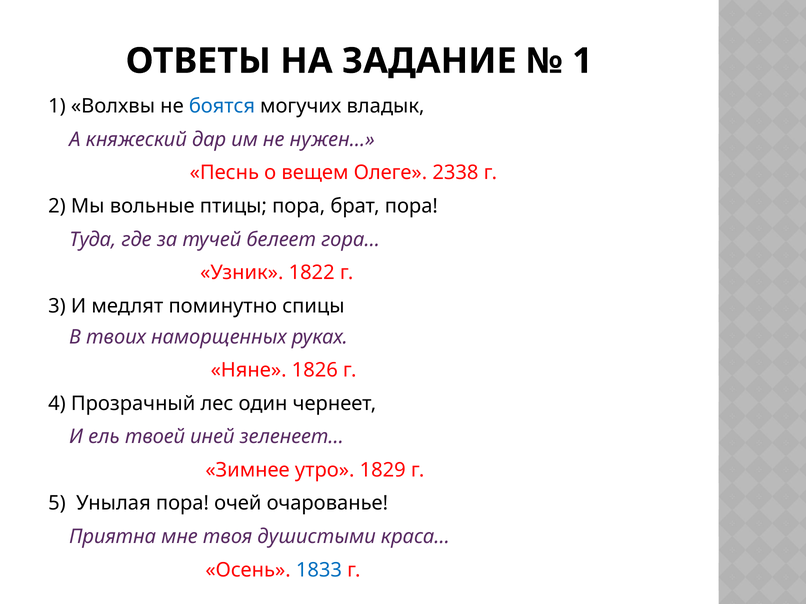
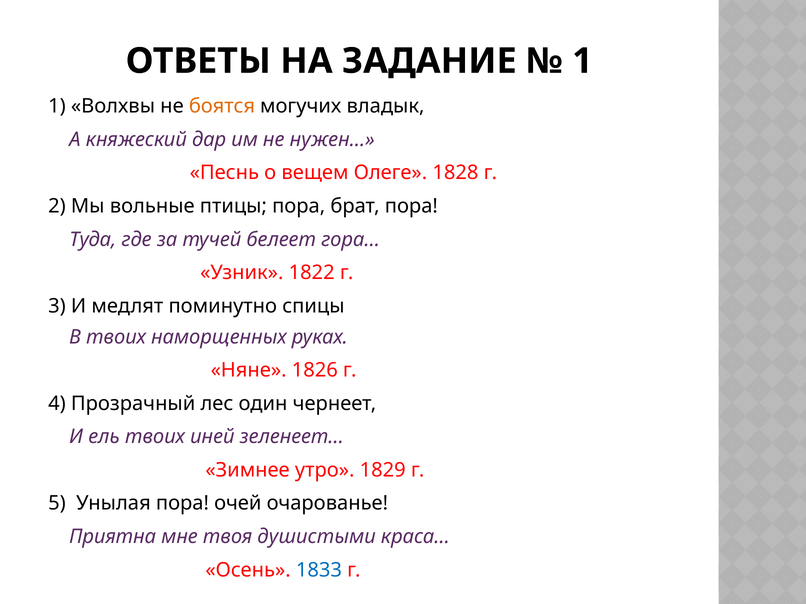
боятся colour: blue -> orange
2338: 2338 -> 1828
ель твоей: твоей -> твоих
